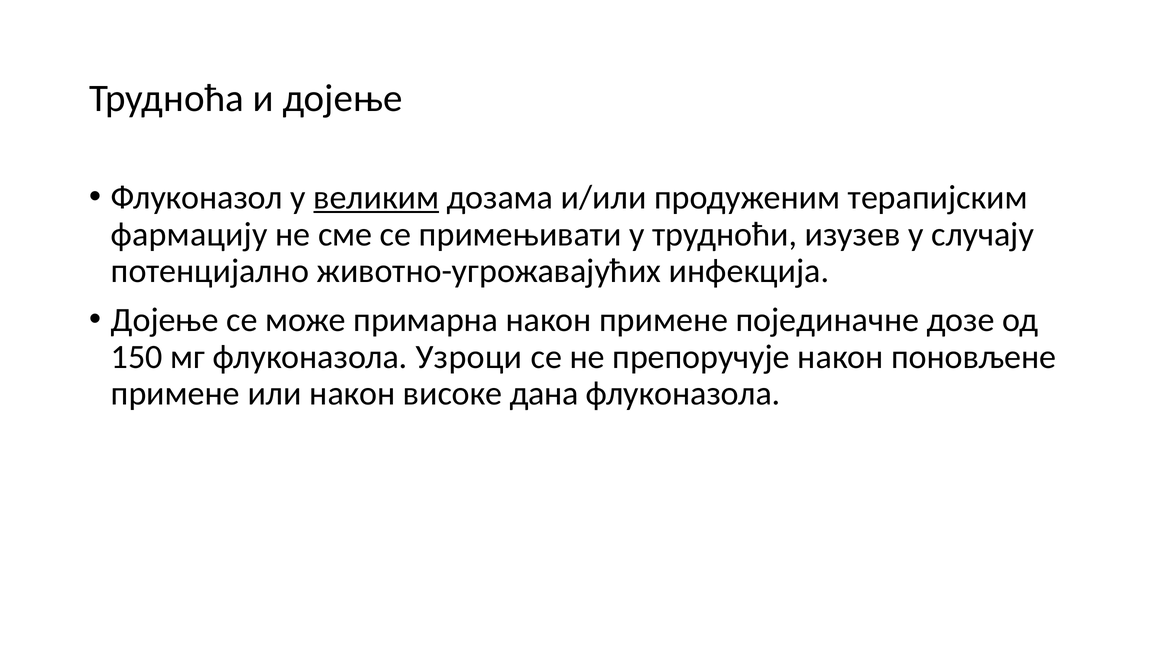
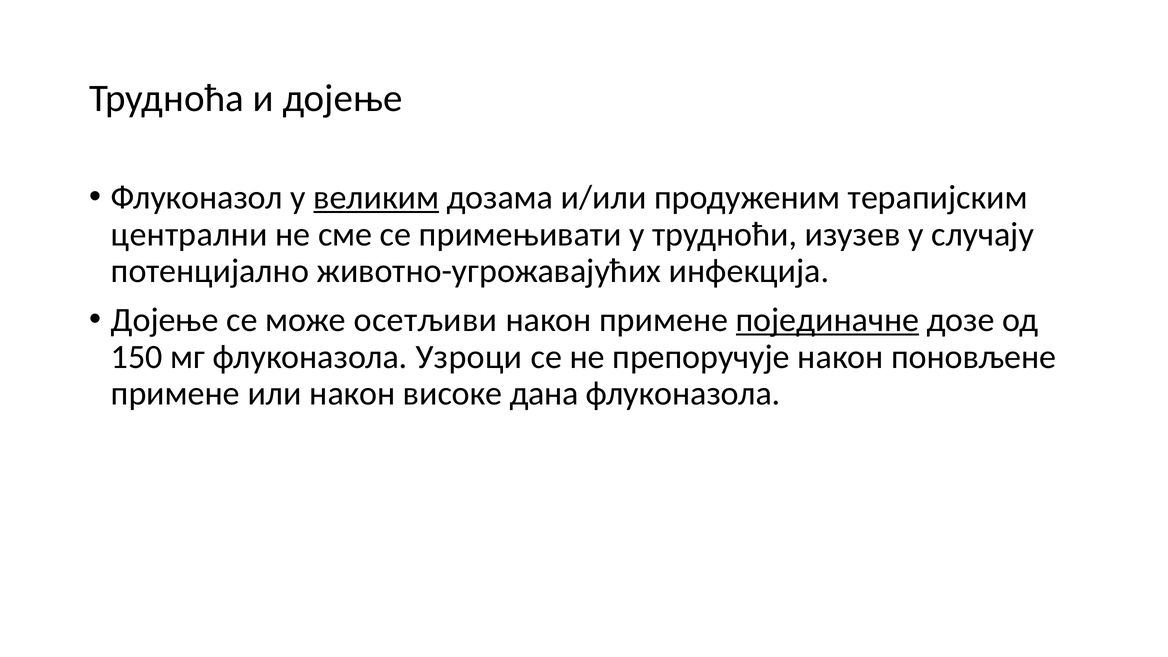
фармацију: фармацију -> централни
примарна: примарна -> осетљиви
појединачне underline: none -> present
